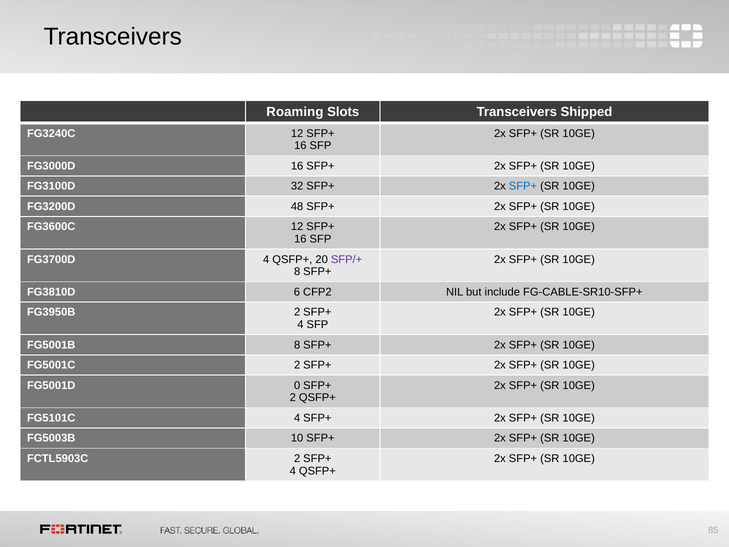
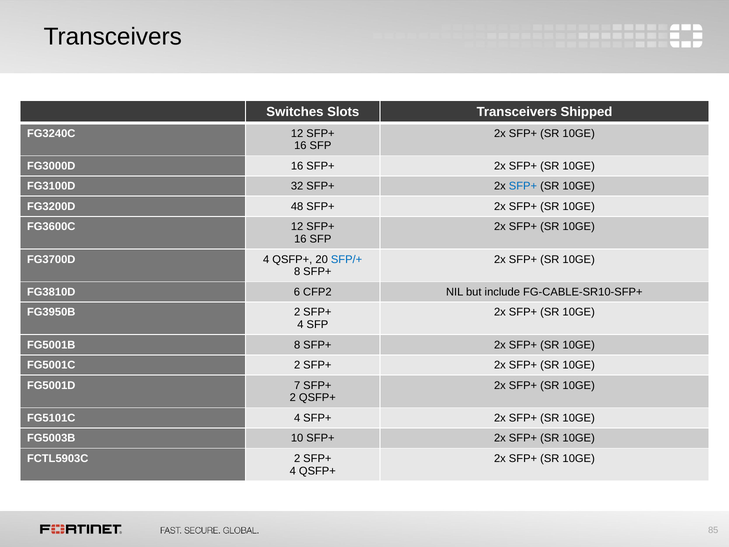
Roaming: Roaming -> Switches
SFP/+ colour: purple -> blue
0: 0 -> 7
